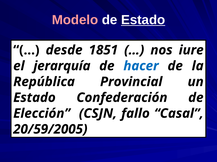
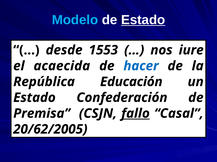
Modelo colour: pink -> light blue
1851: 1851 -> 1553
jerarquía: jerarquía -> acaecida
Provincial: Provincial -> Educación
Elección: Elección -> Premisa
fallo underline: none -> present
20/59/2005: 20/59/2005 -> 20/62/2005
